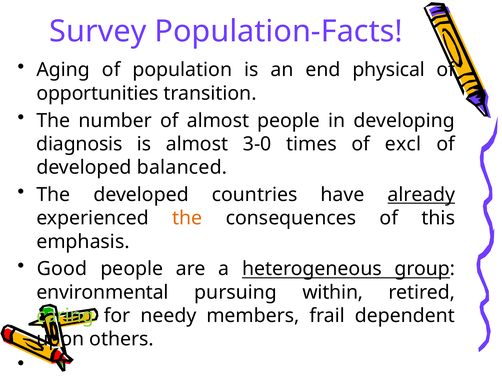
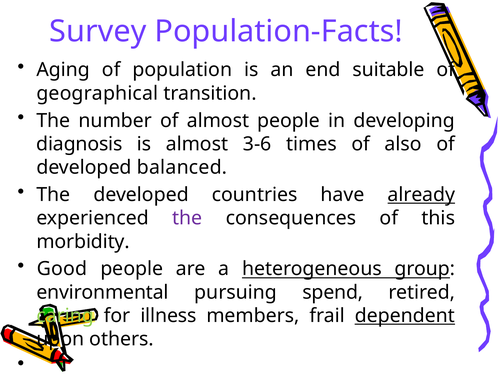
physical: physical -> suitable
opportunities: opportunities -> geographical
3-0: 3-0 -> 3-6
excl: excl -> also
the at (187, 218) colour: orange -> purple
emphasis: emphasis -> morbidity
within: within -> spend
needy: needy -> illness
dependent underline: none -> present
